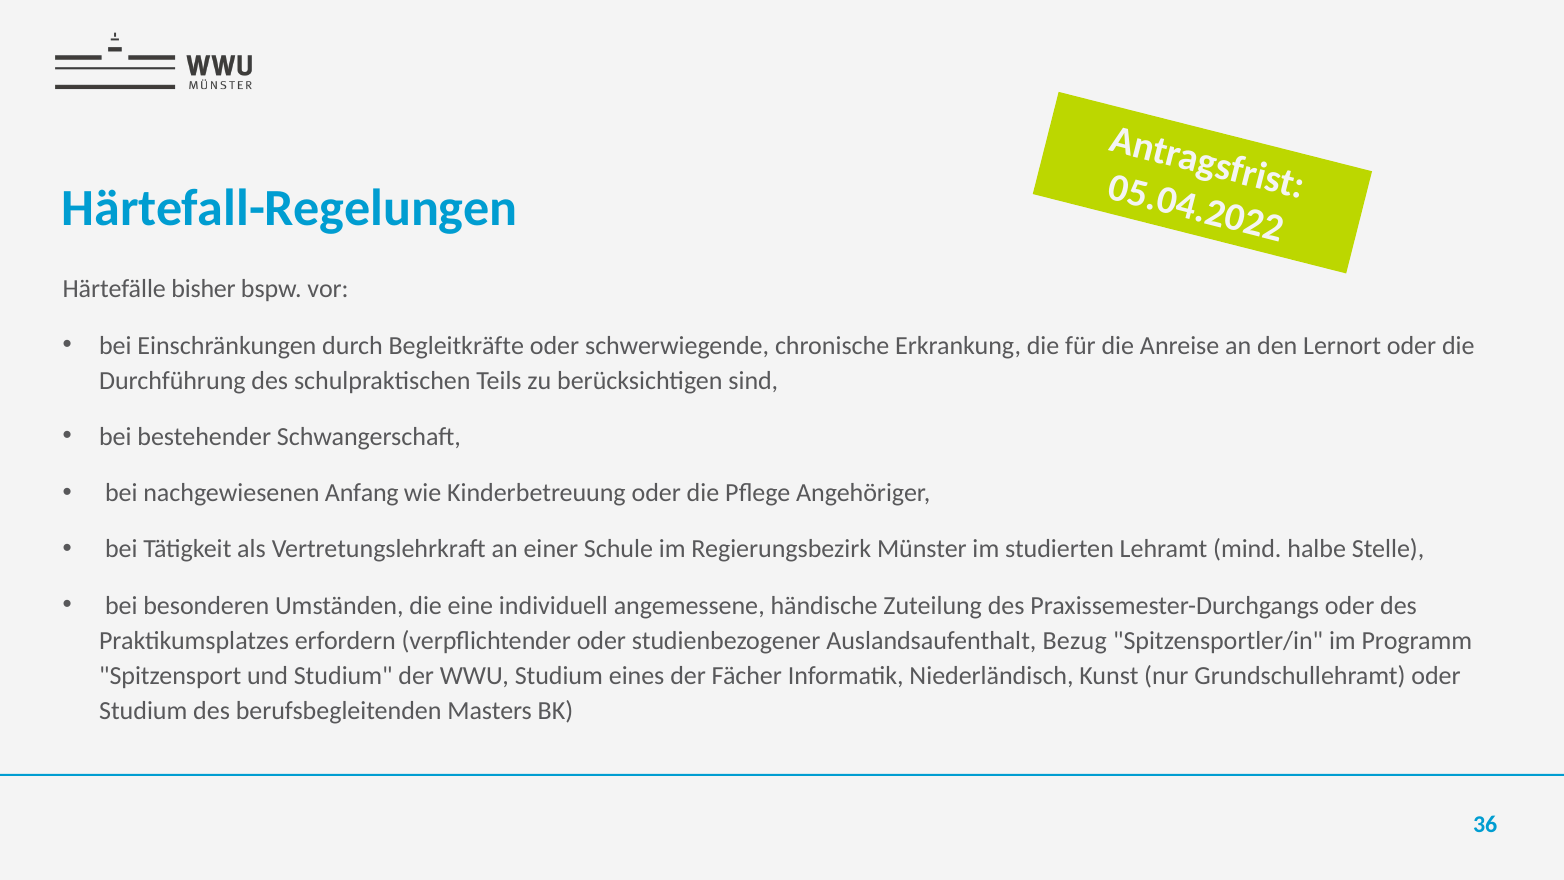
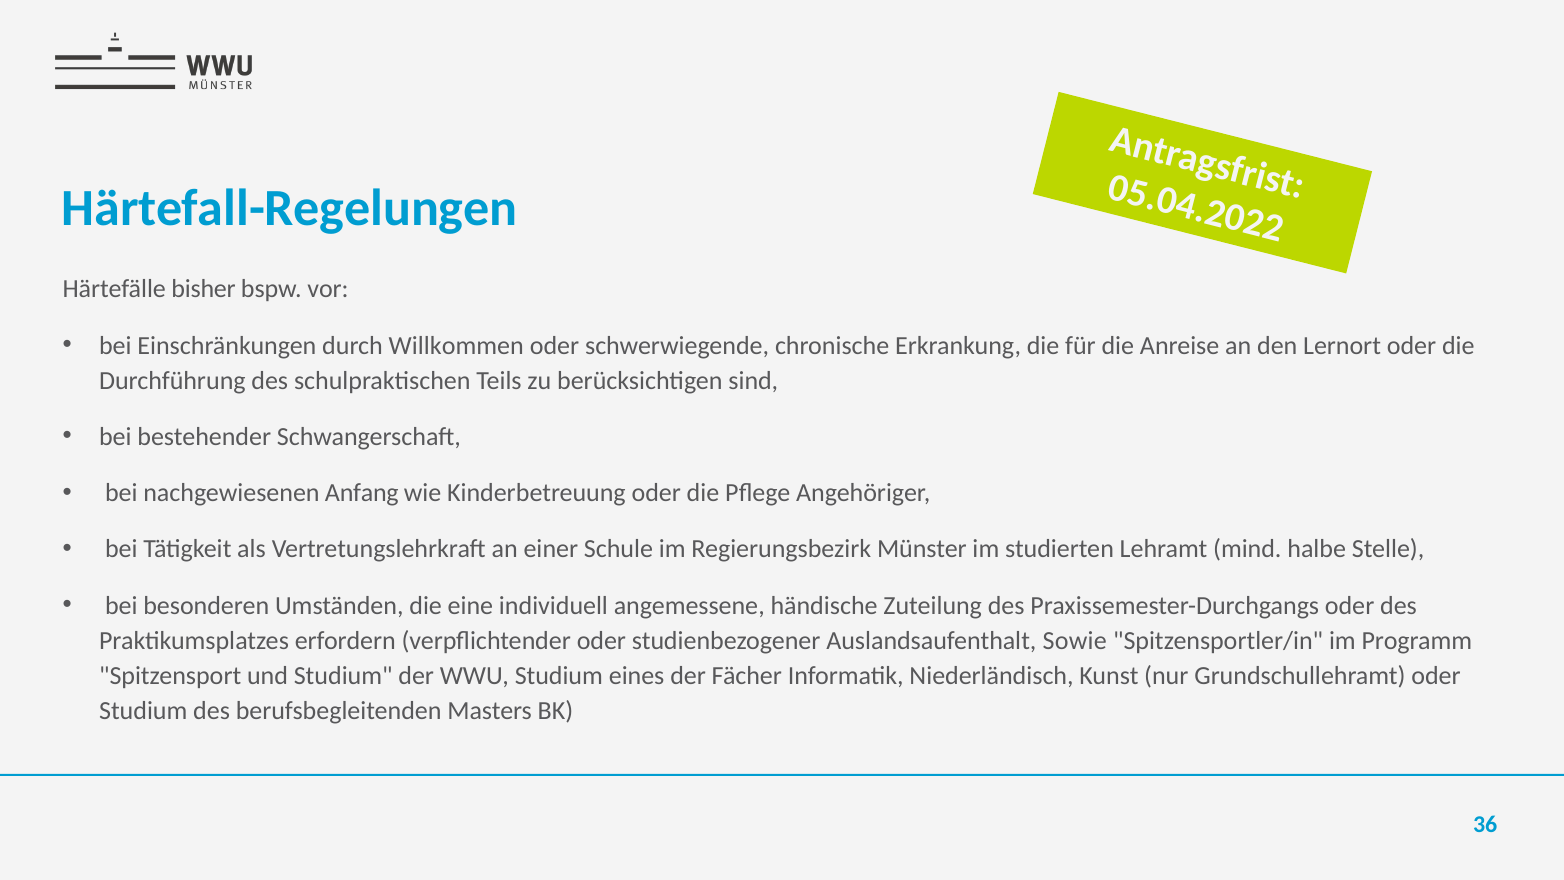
Begleitkräfte: Begleitkräfte -> Willkommen
Bezug: Bezug -> Sowie
